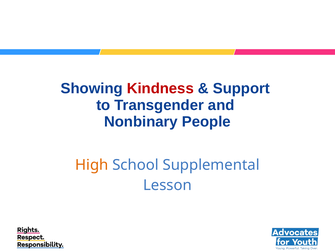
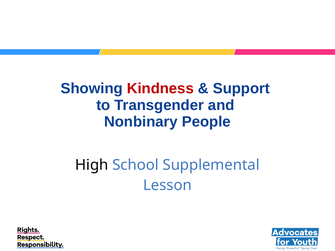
High colour: orange -> black
